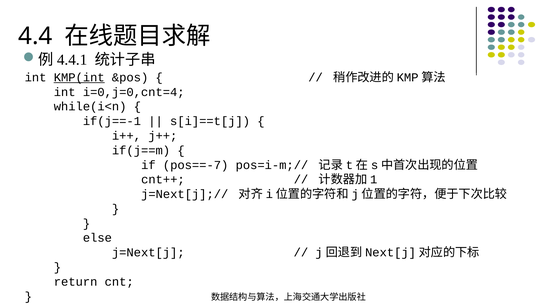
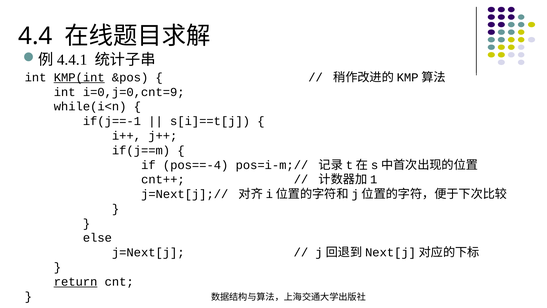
i=0,j=0,cnt=4: i=0,j=0,cnt=4 -> i=0,j=0,cnt=9
pos==-7: pos==-7 -> pos==-4
return underline: none -> present
